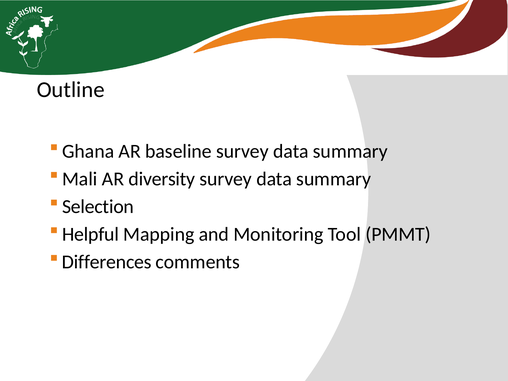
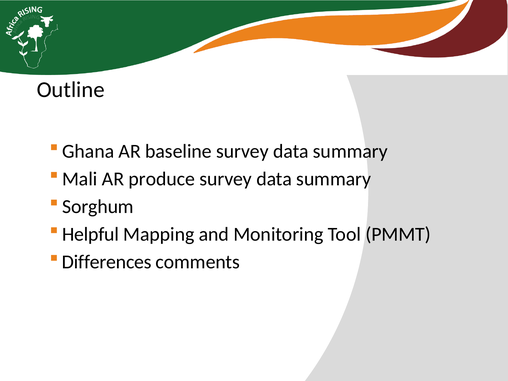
diversity: diversity -> produce
Selection: Selection -> Sorghum
